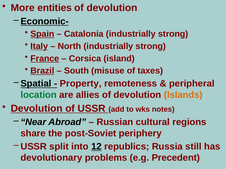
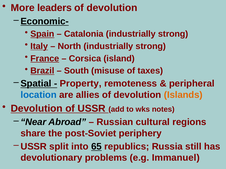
entities: entities -> leaders
location colour: green -> blue
12: 12 -> 65
Precedent: Precedent -> Immanuel
